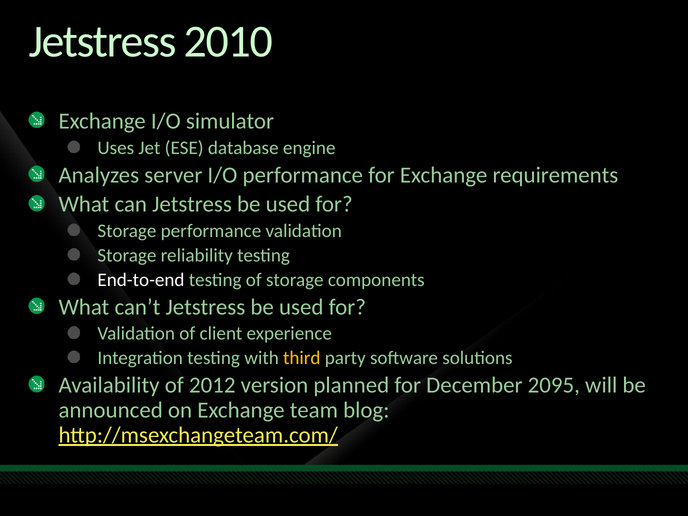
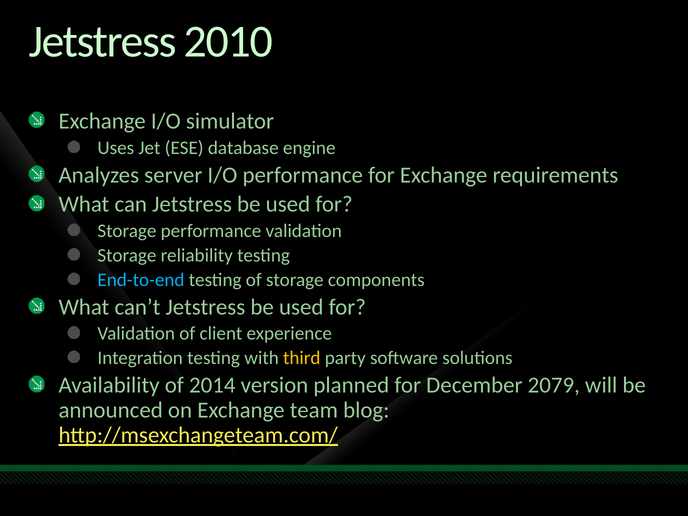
End-to-end colour: white -> light blue
2012: 2012 -> 2014
2095: 2095 -> 2079
